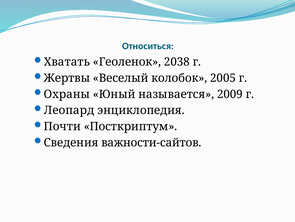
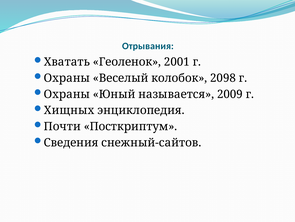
Относиться: Относиться -> Отрывания
2038: 2038 -> 2001
Жертвы at (67, 78): Жертвы -> Охраны
2005: 2005 -> 2098
Леопард: Леопард -> Хищных
важности-сайтов: важности-сайтов -> снежный-сайтов
